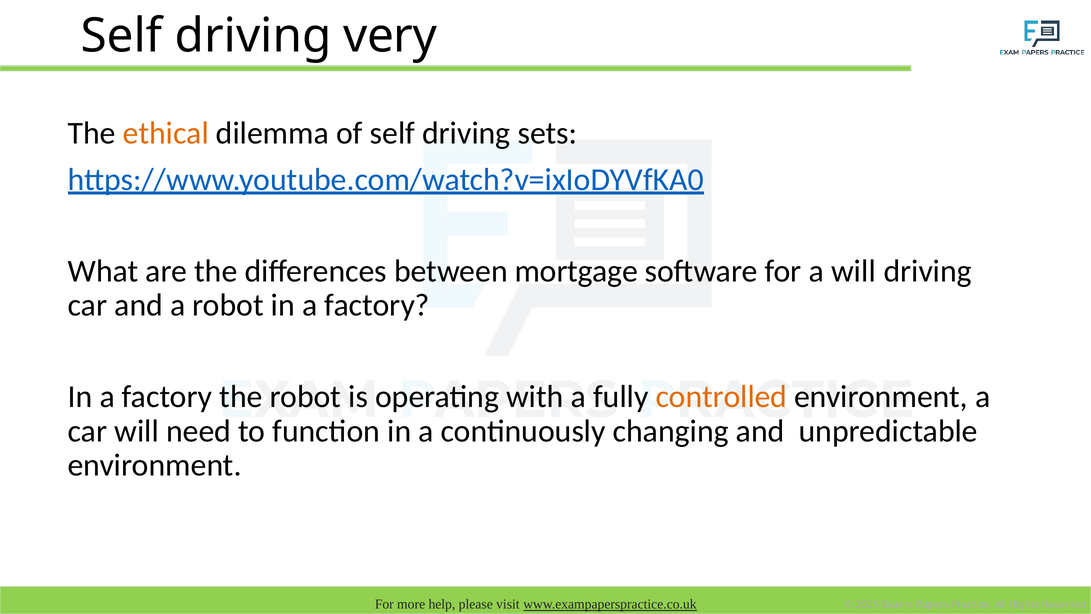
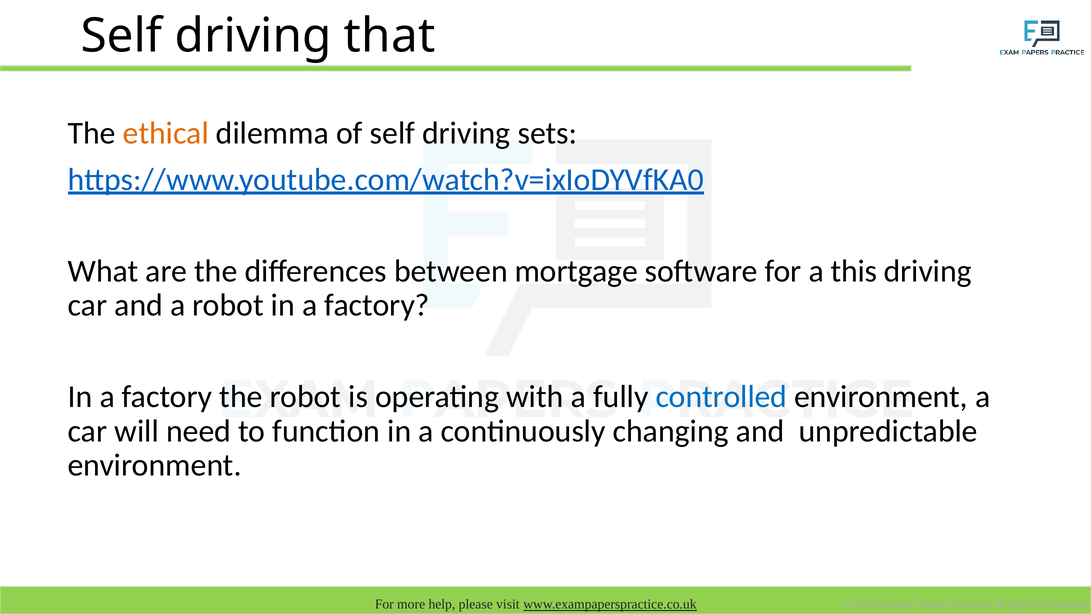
very: very -> that
a will: will -> this
controlled colour: orange -> blue
